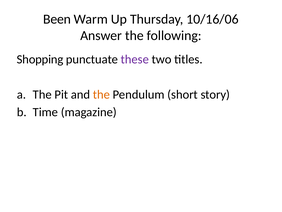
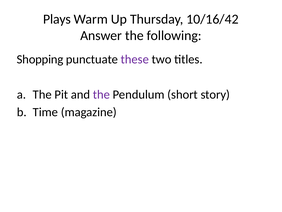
Been: Been -> Plays
10/16/06: 10/16/06 -> 10/16/42
the at (101, 94) colour: orange -> purple
